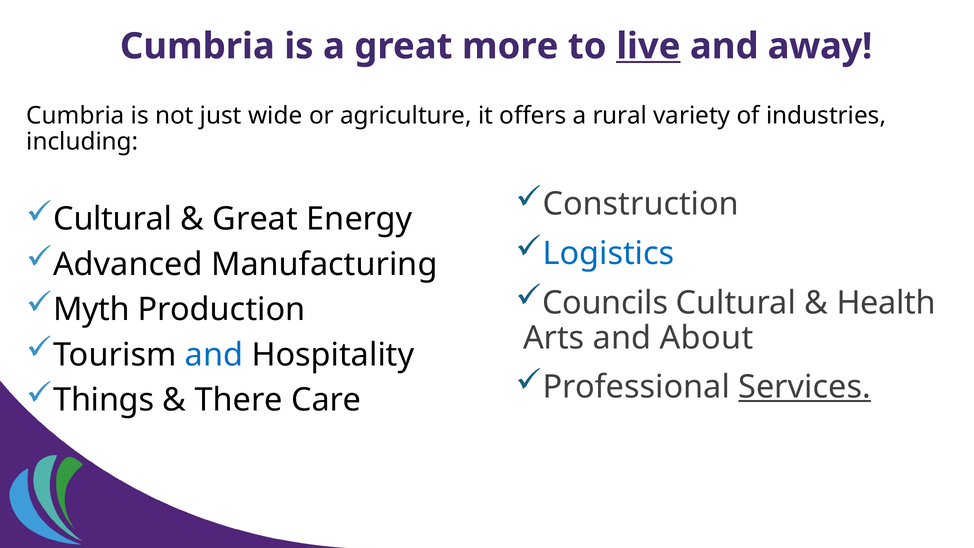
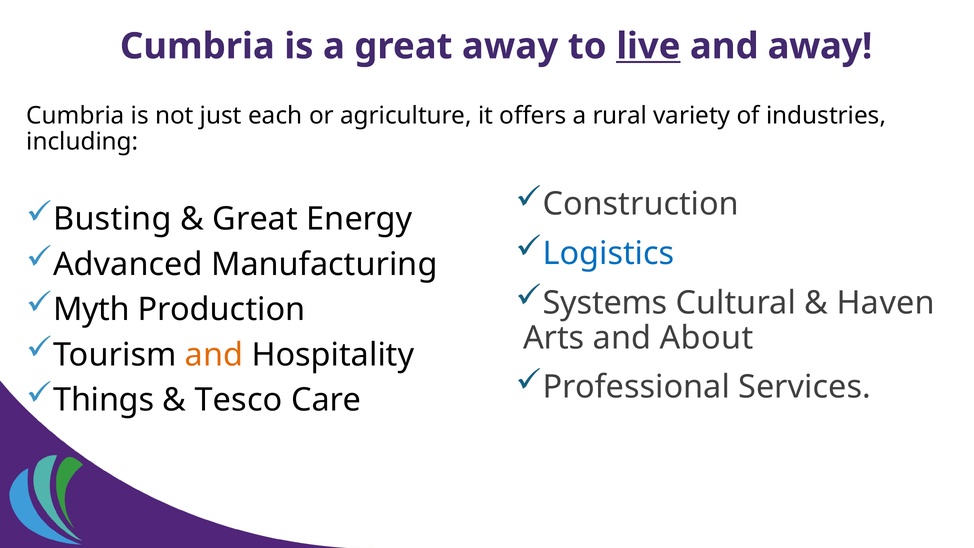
great more: more -> away
wide: wide -> each
Cultural at (113, 219): Cultural -> Busting
Councils: Councils -> Systems
Health: Health -> Haven
and at (214, 355) colour: blue -> orange
Services underline: present -> none
There: There -> Tesco
